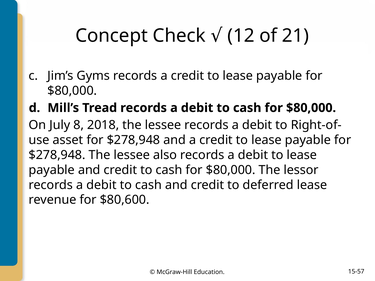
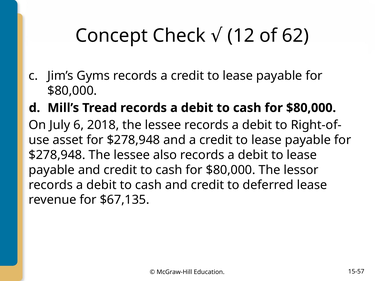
21: 21 -> 62
8: 8 -> 6
$80,600: $80,600 -> $67,135
